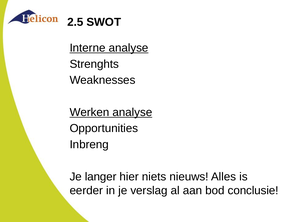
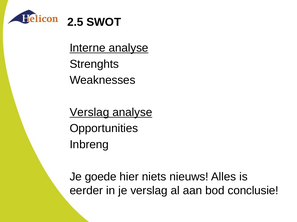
Werken at (89, 113): Werken -> Verslag
langer: langer -> goede
